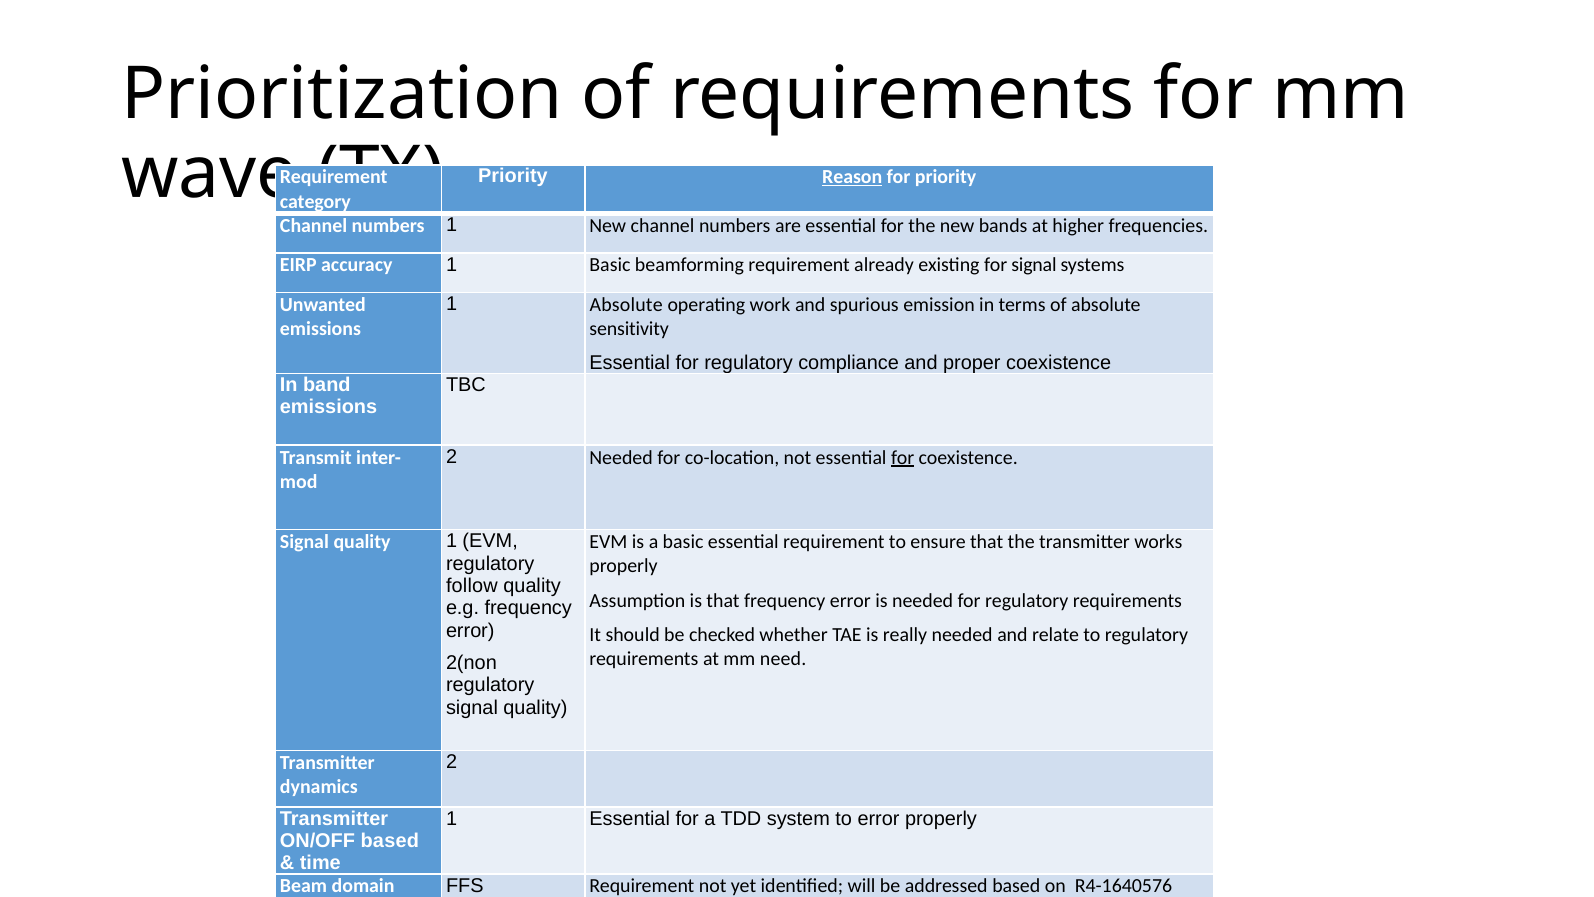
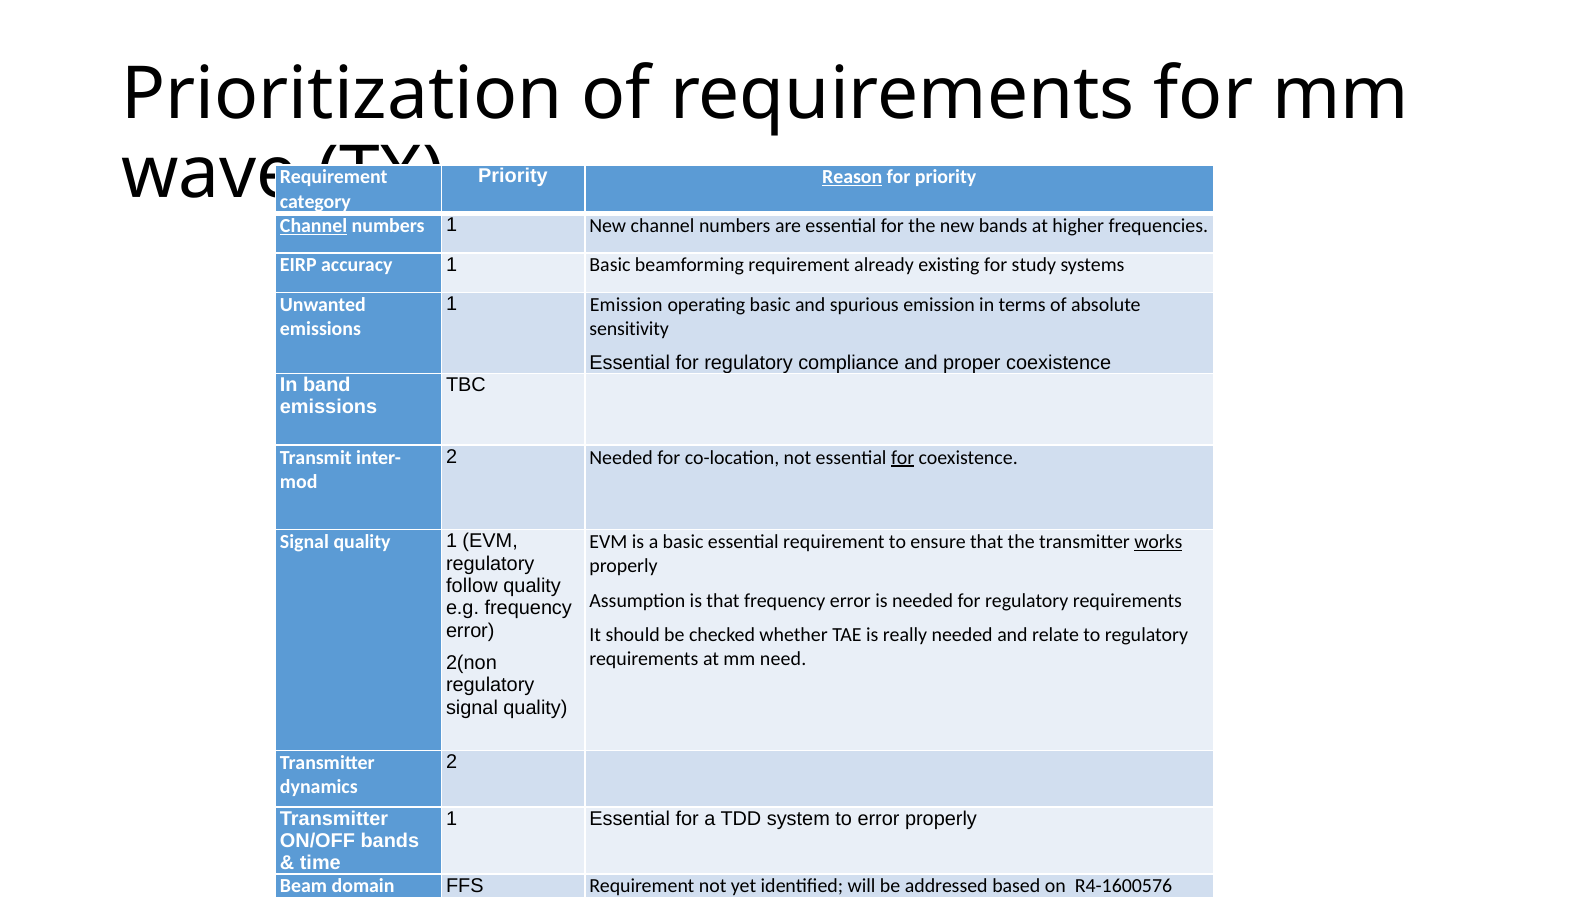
Channel at (314, 226) underline: none -> present
for signal: signal -> study
1 Absolute: Absolute -> Emission
operating work: work -> basic
works underline: none -> present
ON/OFF based: based -> bands
R4-1640576: R4-1640576 -> R4-1600576
